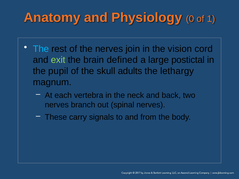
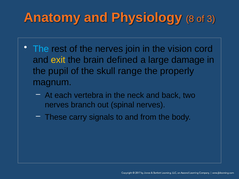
0: 0 -> 8
1: 1 -> 3
exit colour: light green -> yellow
postictal: postictal -> damage
adults: adults -> range
lethargy: lethargy -> properly
